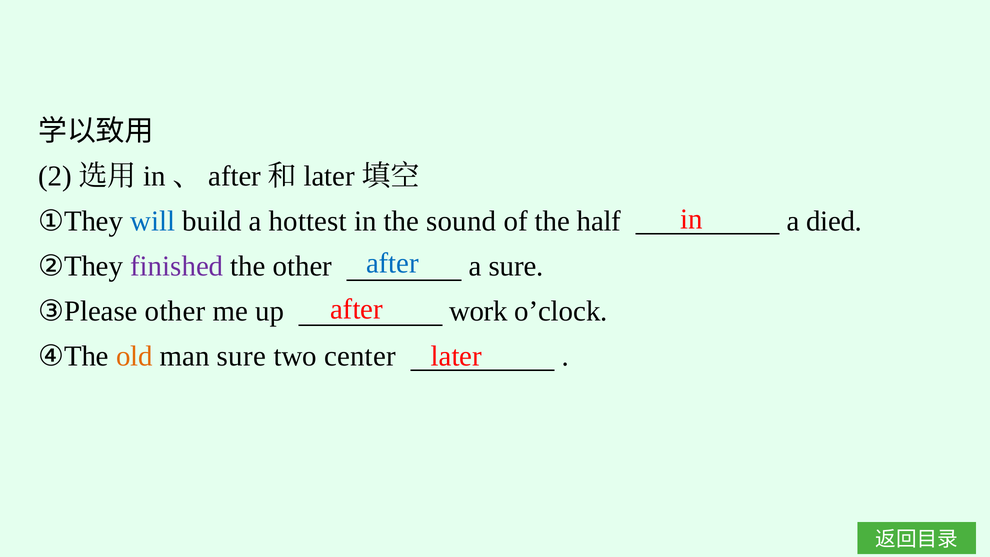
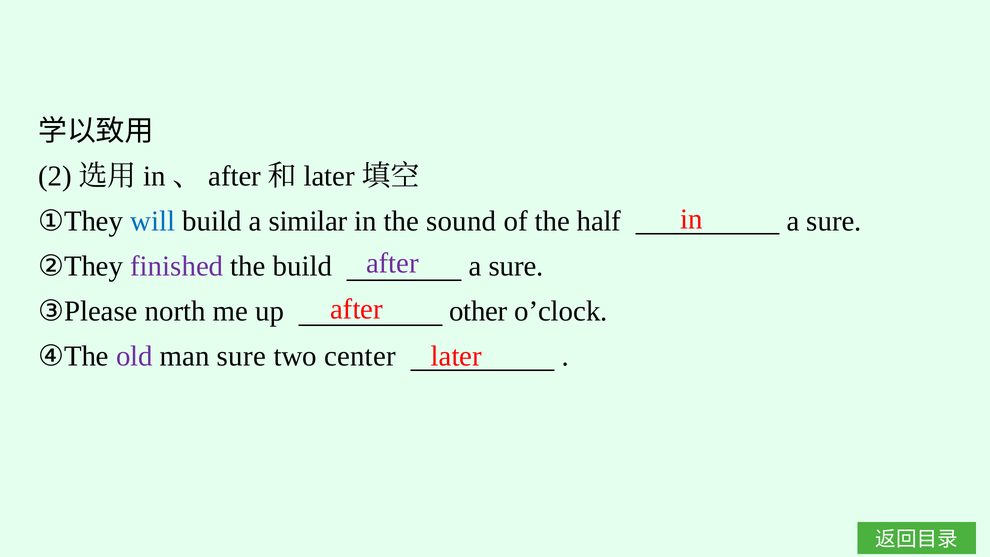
hottest: hottest -> similar
died at (834, 221): died -> sure
after at (392, 263) colour: blue -> purple
the other: other -> build
③Please other: other -> north
work: work -> other
old colour: orange -> purple
